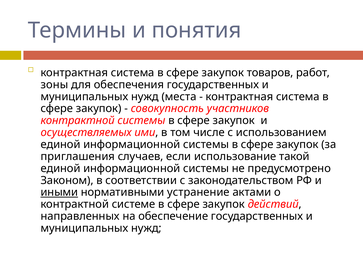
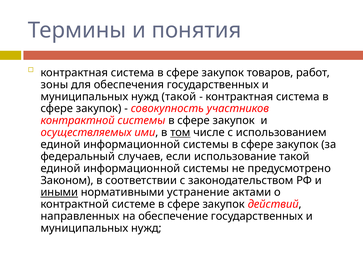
нужд места: места -> такой
том underline: none -> present
приглашения: приглашения -> федеральный
